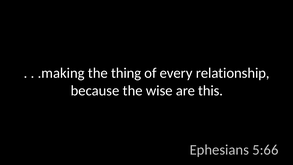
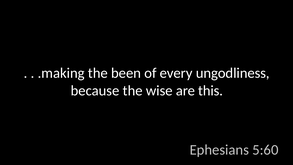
thing: thing -> been
relationship: relationship -> ungodliness
5:66: 5:66 -> 5:60
